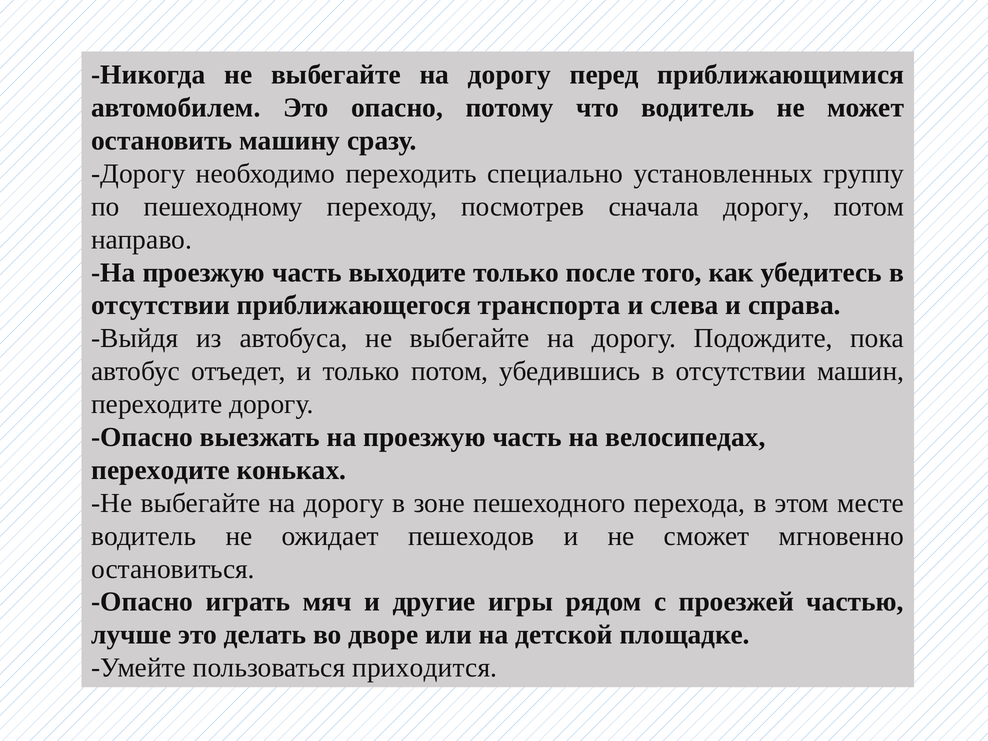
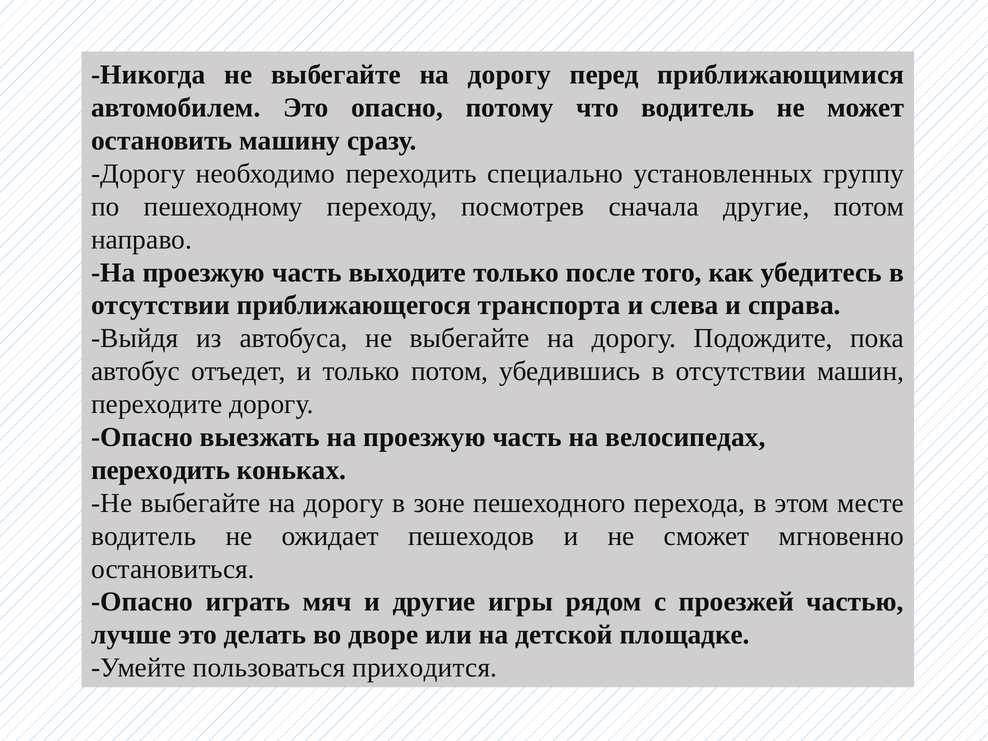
сначала дорогу: дорогу -> другие
переходите at (161, 470): переходите -> переходить
